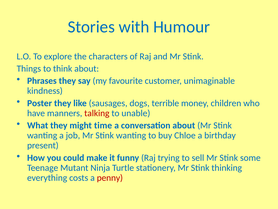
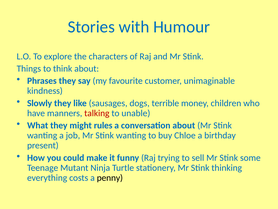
Poster: Poster -> Slowly
time: time -> rules
penny colour: red -> black
